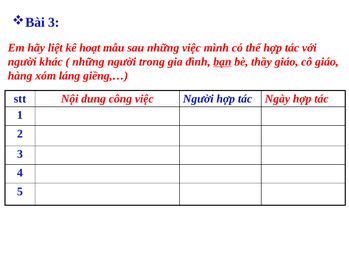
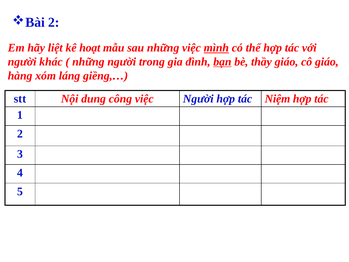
3 at (54, 22): 3 -> 2
mình underline: none -> present
Ngày: Ngày -> Niệm
